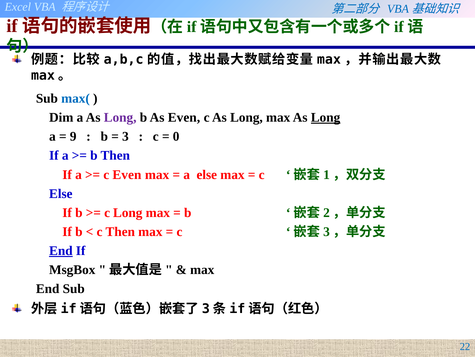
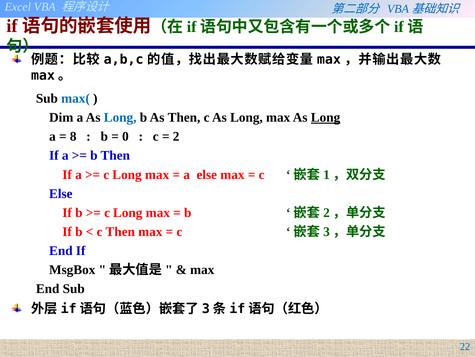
Long at (120, 117) colour: purple -> blue
As Even: Even -> Then
9: 9 -> 8
3: 3 -> 0
0: 0 -> 2
Even at (127, 174): Even -> Long
End at (61, 250) underline: present -> none
